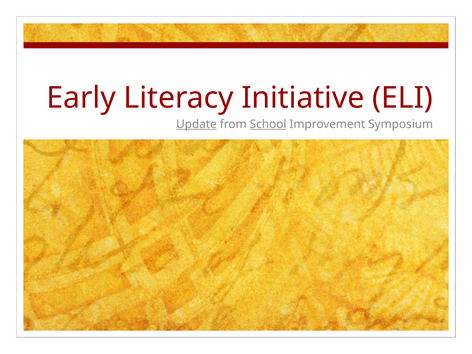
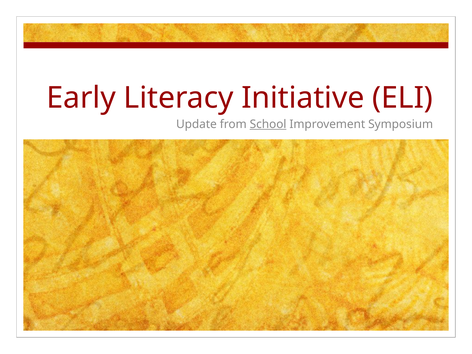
Update underline: present -> none
